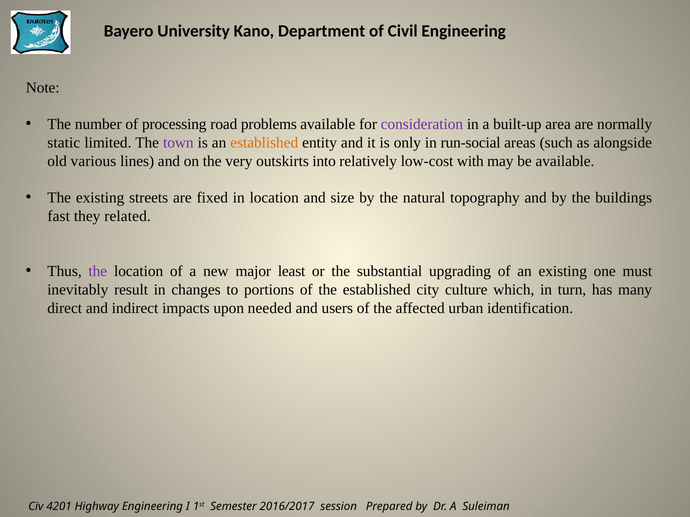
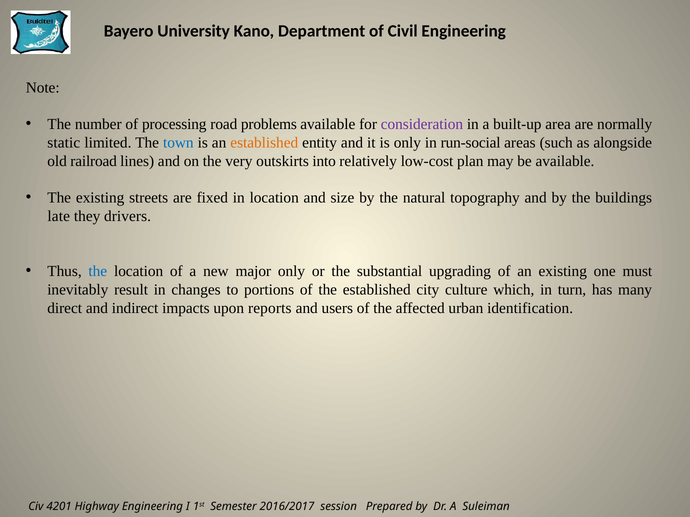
town colour: purple -> blue
various: various -> railroad
with: with -> plan
fast: fast -> late
related: related -> drivers
the at (98, 272) colour: purple -> blue
major least: least -> only
needed: needed -> reports
